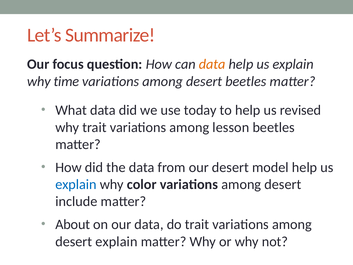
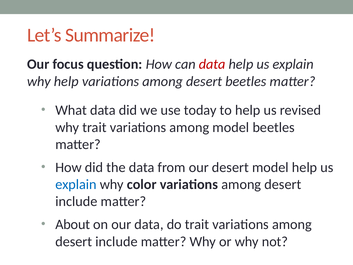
data at (212, 64) colour: orange -> red
why time: time -> help
among lesson: lesson -> model
explain at (116, 241): explain -> include
